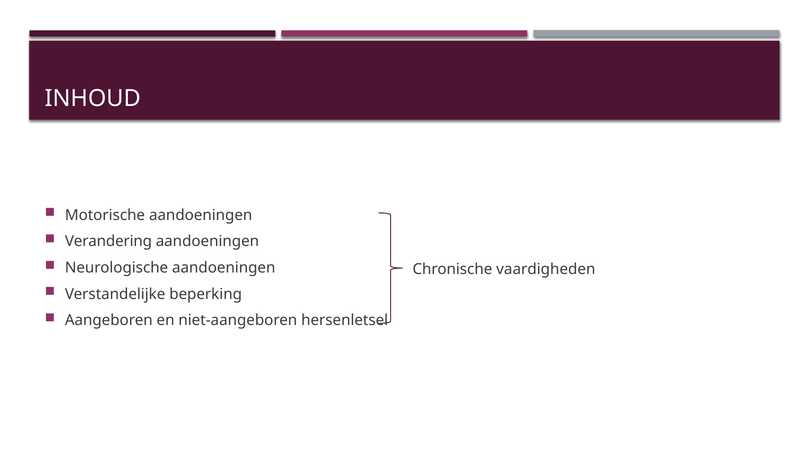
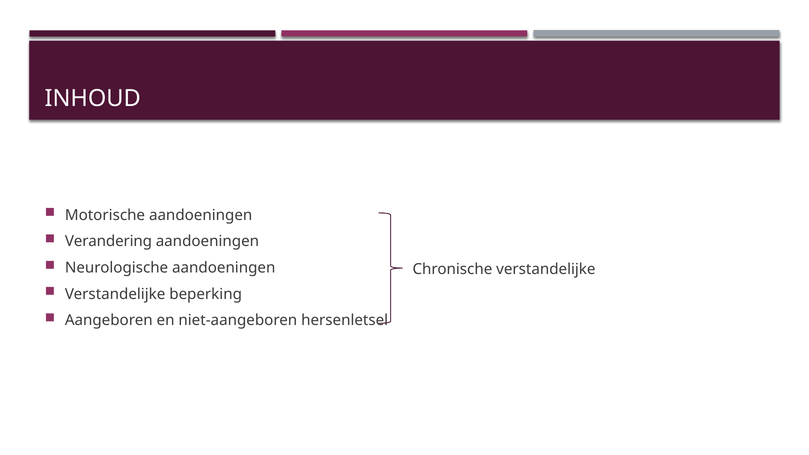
Chronische vaardigheden: vaardigheden -> verstandelijke
